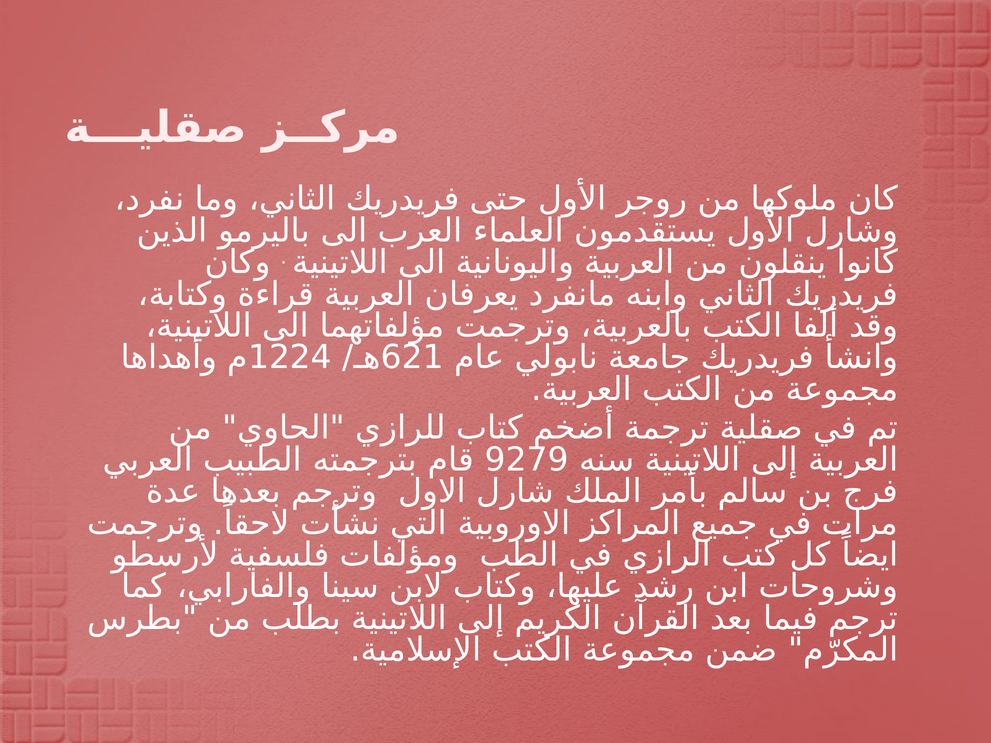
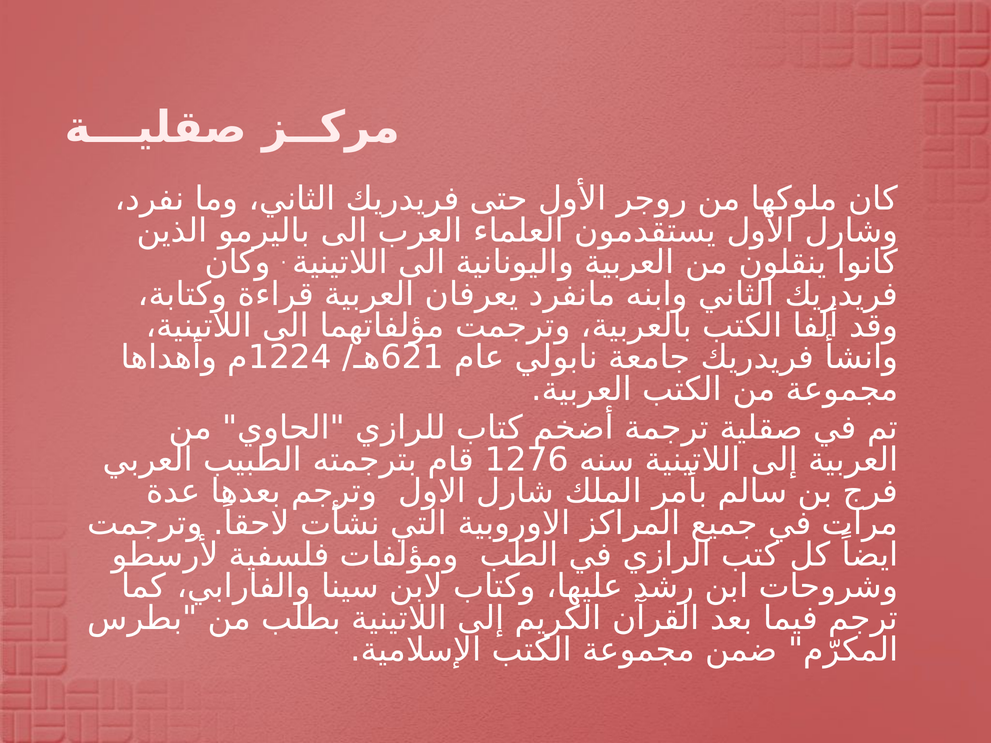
9279: 9279 -> 1276
